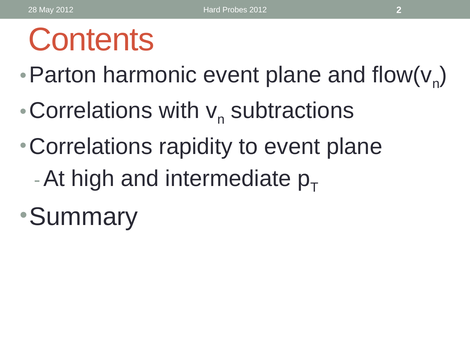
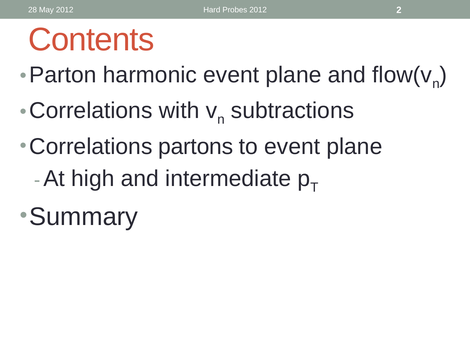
rapidity: rapidity -> partons
